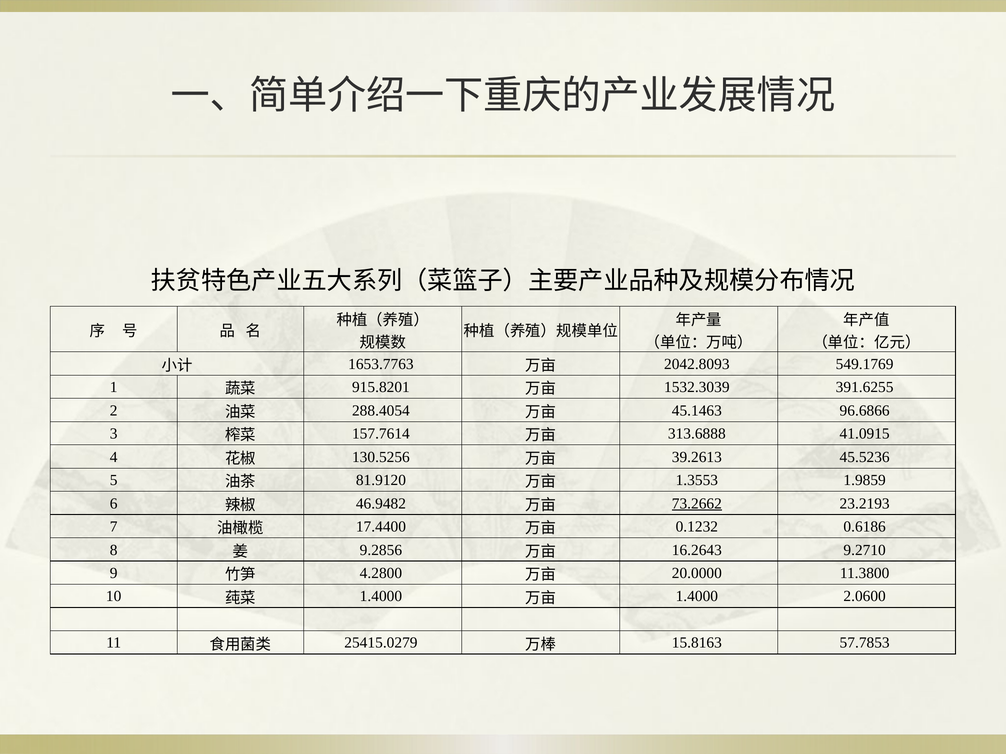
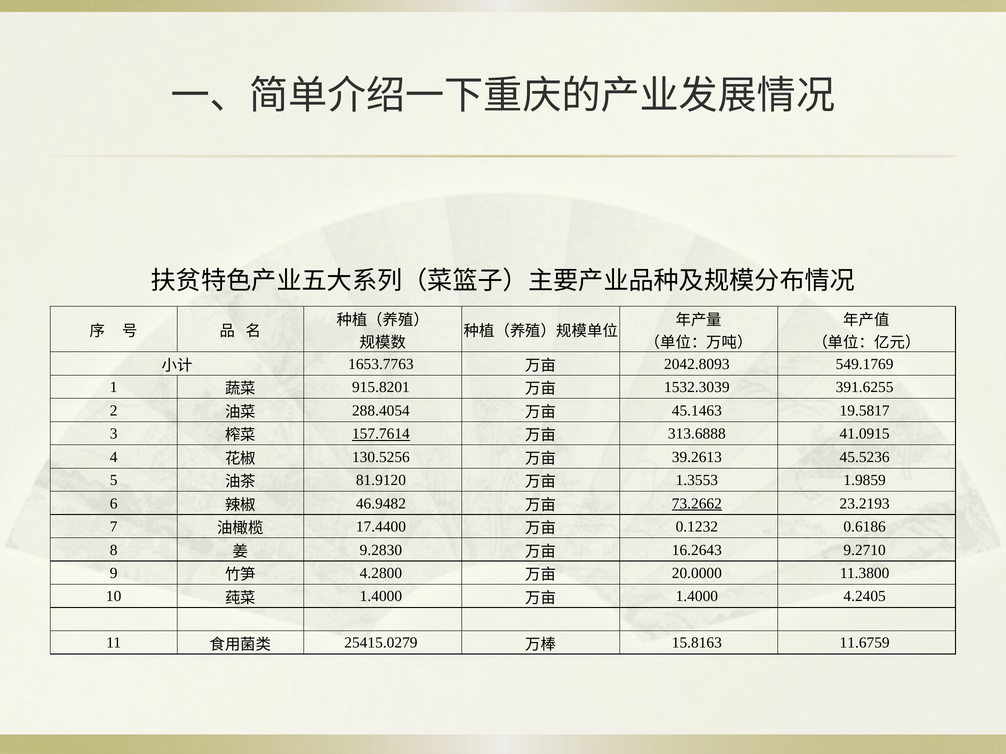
96.6866: 96.6866 -> 19.5817
157.7614 underline: none -> present
9.2856: 9.2856 -> 9.2830
2.0600: 2.0600 -> 4.2405
57.7853: 57.7853 -> 11.6759
